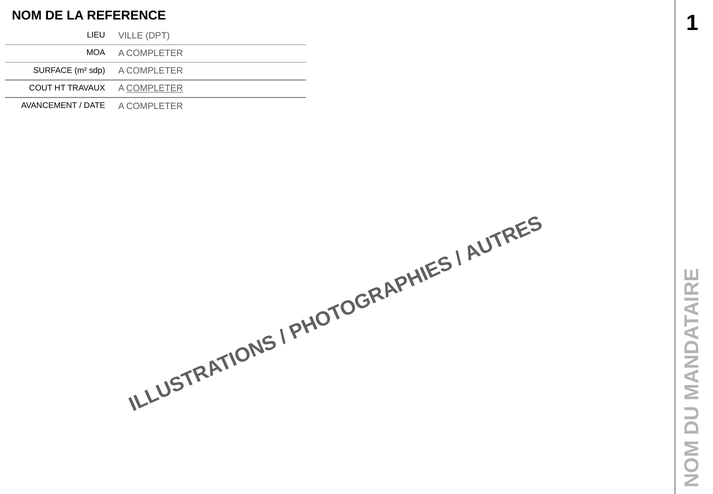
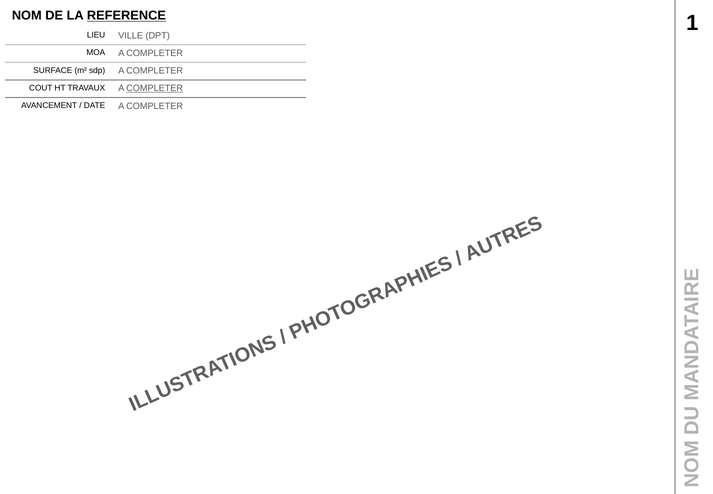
REFERENCE underline: none -> present
